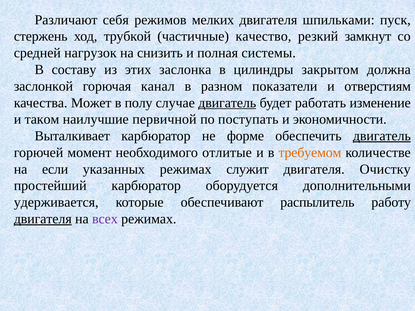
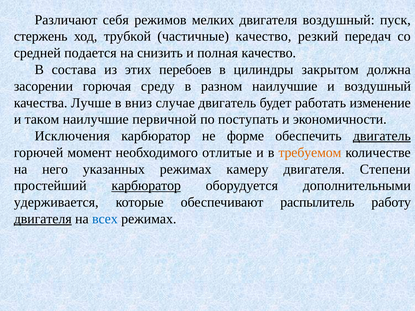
двигателя шпильками: шпильками -> воздушный
замкнут: замкнут -> передач
нагрузок: нагрузок -> подается
полная системы: системы -> качество
составу: составу -> состава
заслонка: заслонка -> перебоев
заслонкой: заслонкой -> засорении
канал: канал -> среду
разном показатели: показатели -> наилучшие
и отверстиям: отверстиям -> воздушный
Может: Может -> Лучше
полу: полу -> вниз
двигатель at (227, 103) underline: present -> none
Выталкивает: Выталкивает -> Исключения
если: если -> него
служит: служит -> камеру
Очистку: Очистку -> Степени
карбюратор at (146, 186) underline: none -> present
всех colour: purple -> blue
